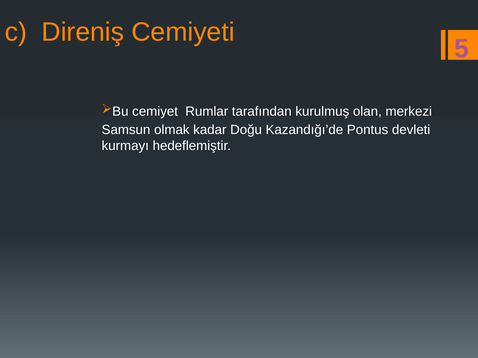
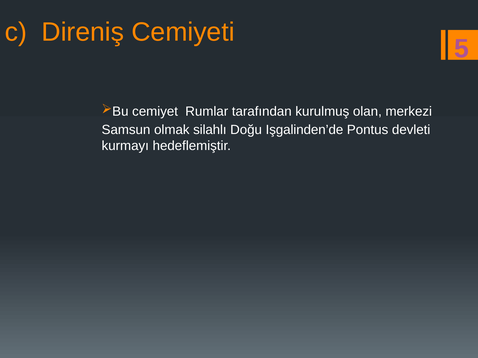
kadar: kadar -> silahlı
Kazandığı’de: Kazandığı’de -> Işgalinden’de
